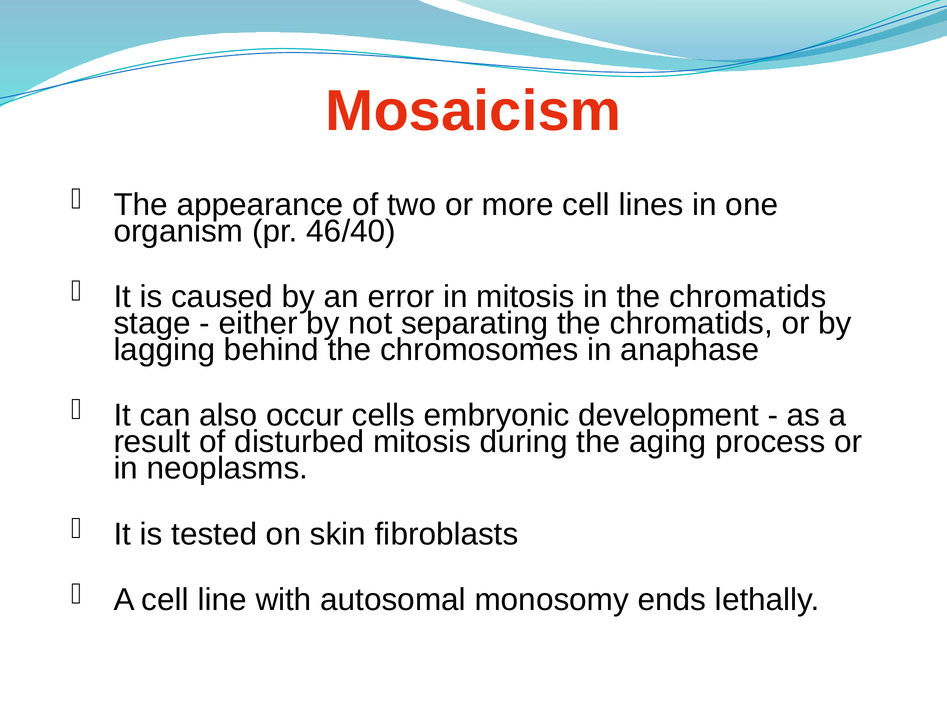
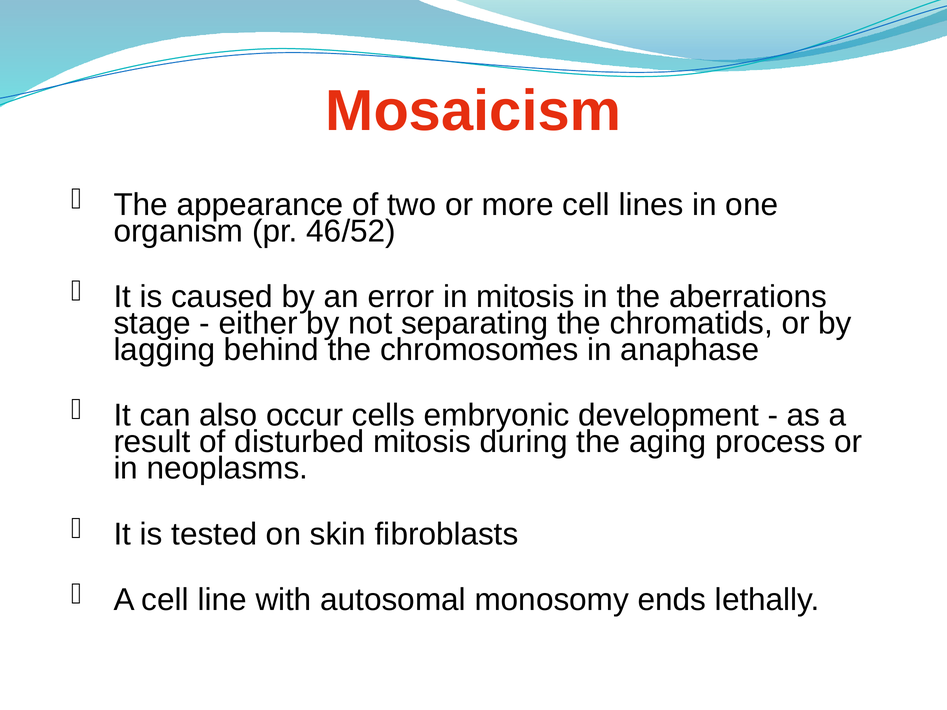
46/40: 46/40 -> 46/52
in the chromatids: chromatids -> aberrations
